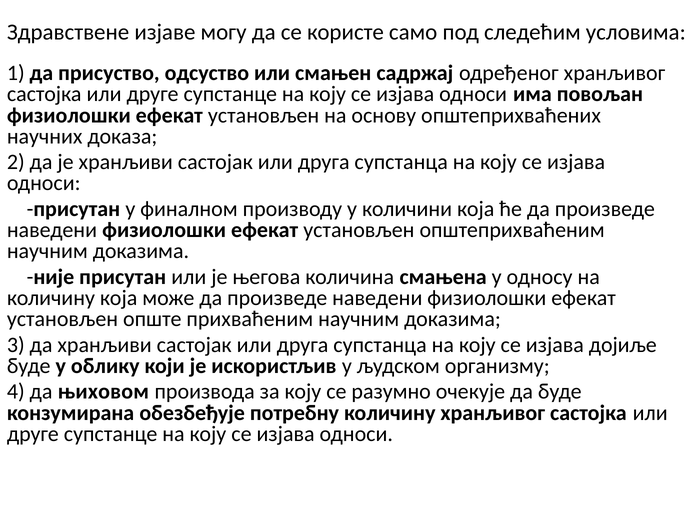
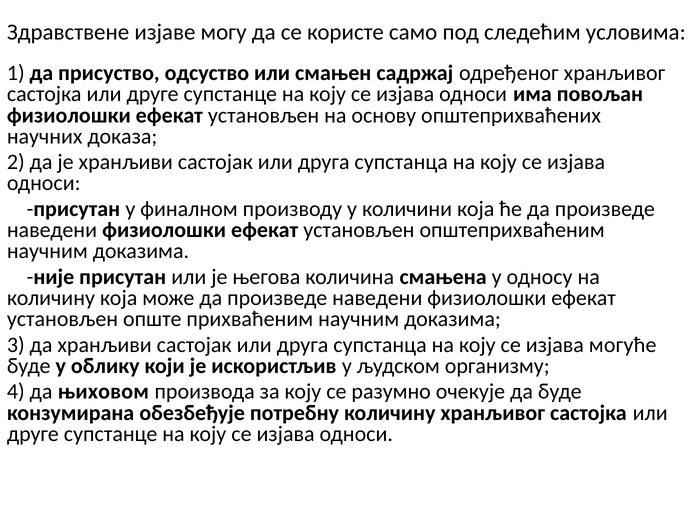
дојиље: дојиље -> могуће
